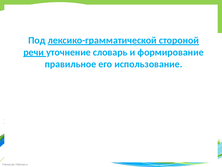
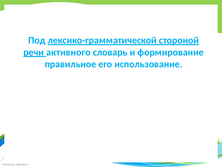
уточнение: уточнение -> активного
